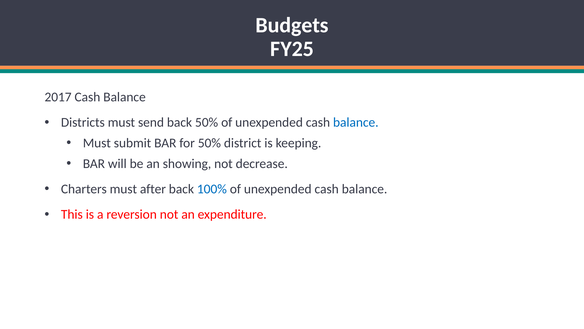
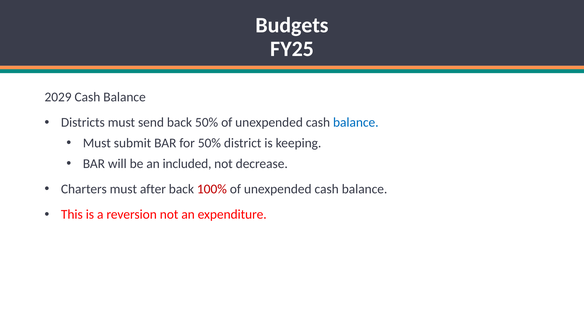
2017: 2017 -> 2029
showing: showing -> included
100% colour: blue -> red
